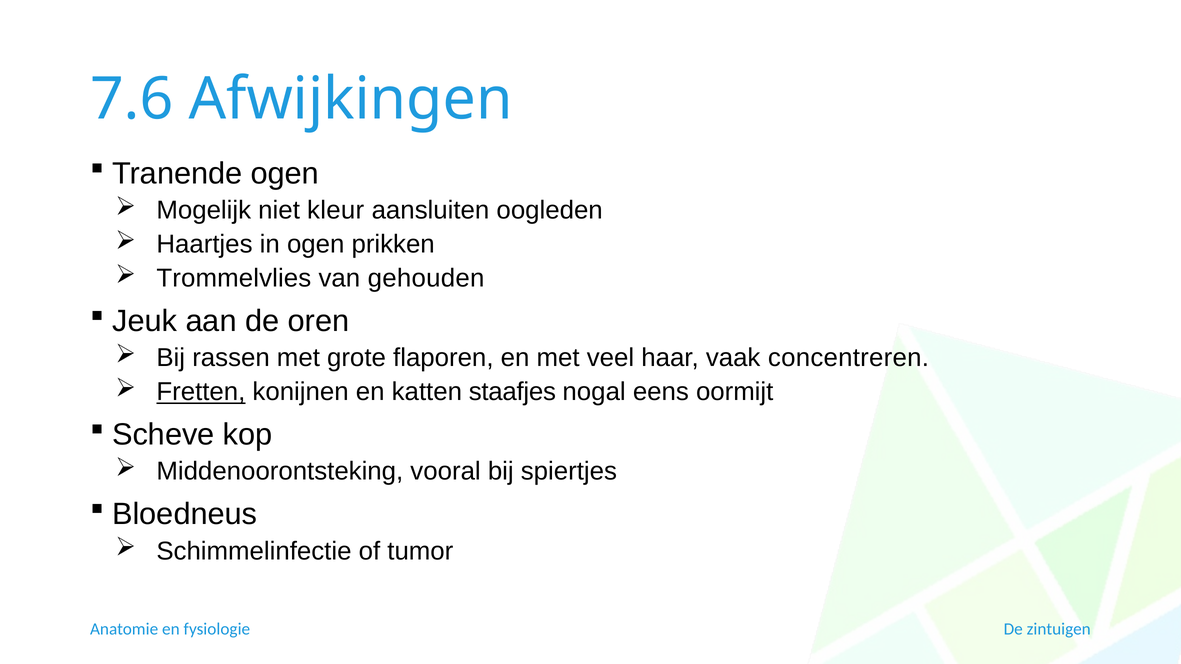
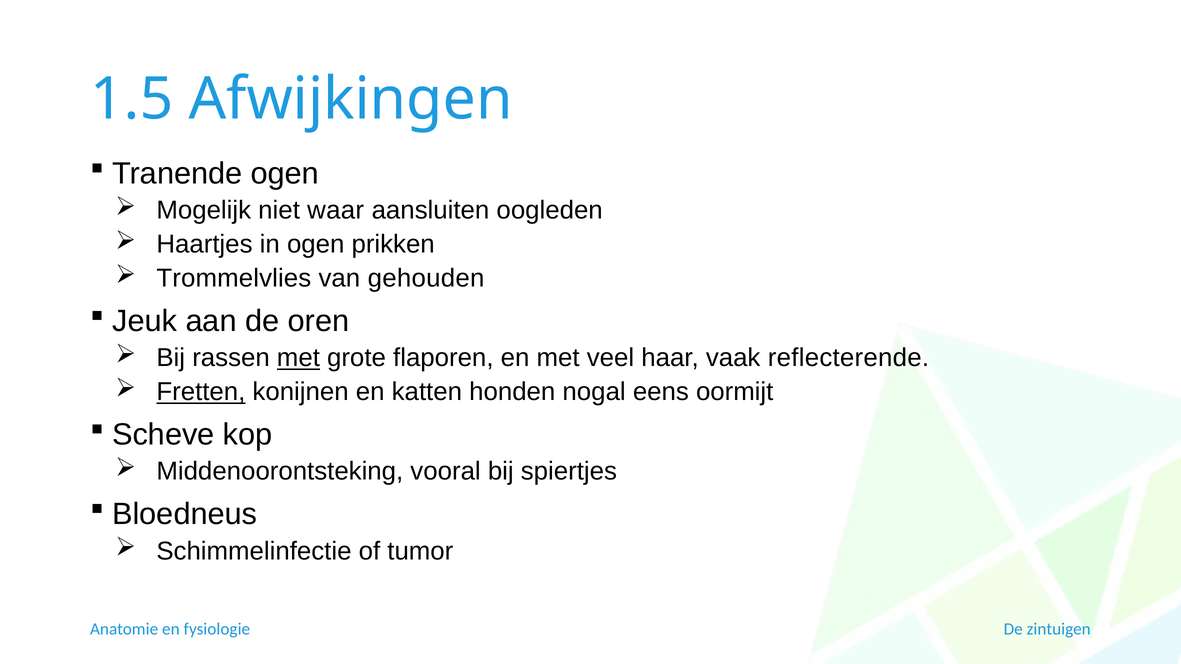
7.6: 7.6 -> 1.5
kleur: kleur -> waar
met at (298, 358) underline: none -> present
concentreren: concentreren -> reflecterende
staafjes: staafjes -> honden
